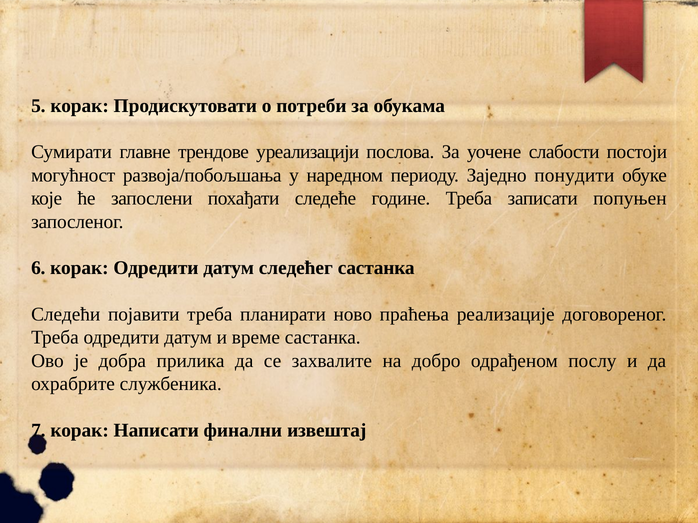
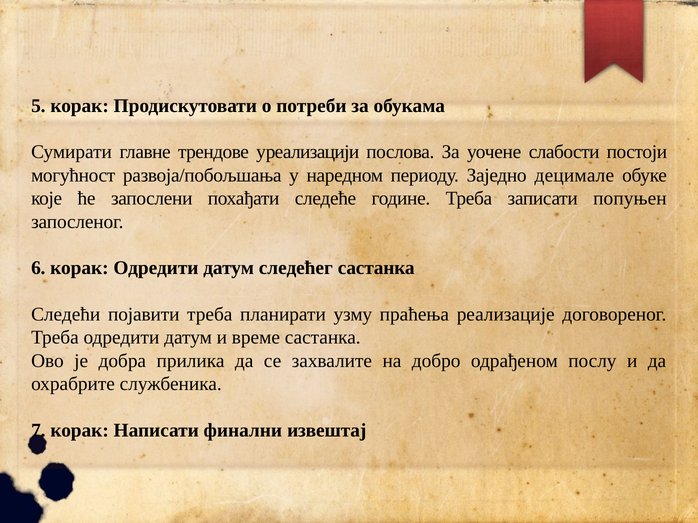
понудити: понудити -> децимале
ново: ново -> узму
